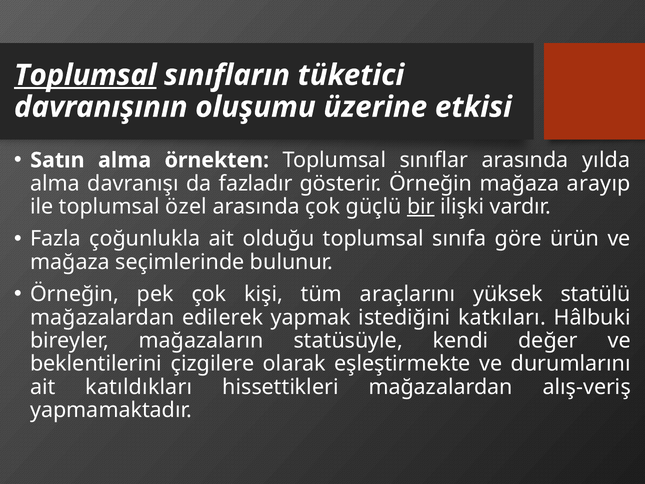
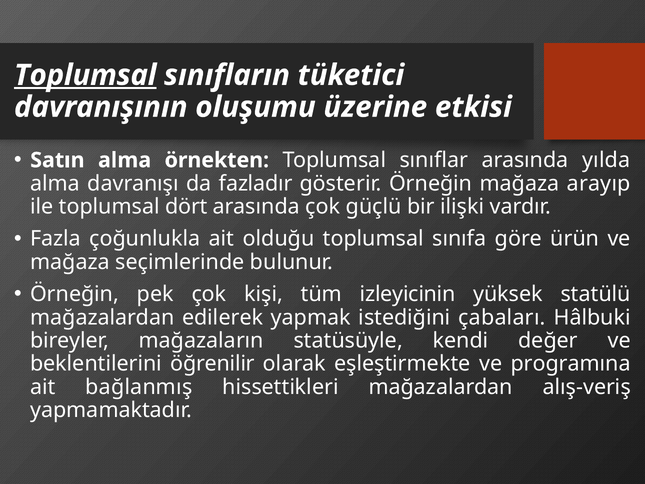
özel: özel -> dört
bir underline: present -> none
araçlarını: araçlarını -> izleyicinin
katkıları: katkıları -> çabaları
çizgilere: çizgilere -> öğrenilir
durumlarını: durumlarını -> programına
katıldıkları: katıldıkları -> bağlanmış
